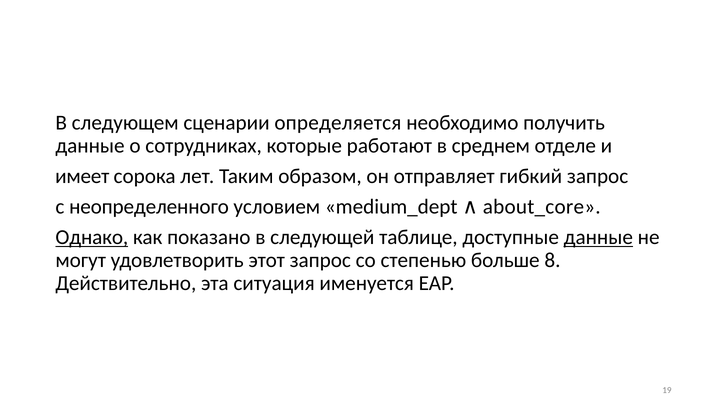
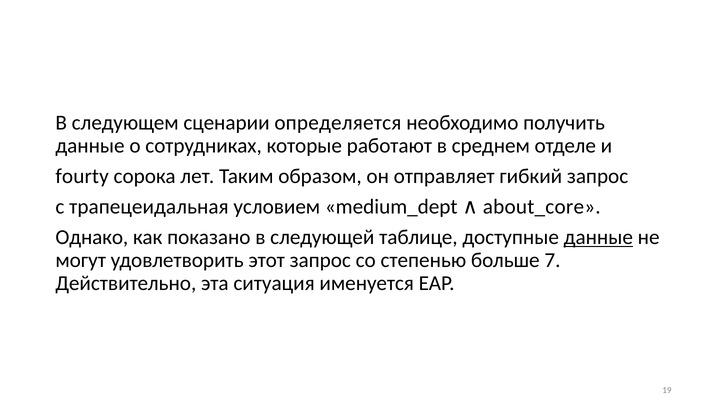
имеет: имеет -> fourty
неопределенного: неопределенного -> трапецеидальная
Однако underline: present -> none
8: 8 -> 7
